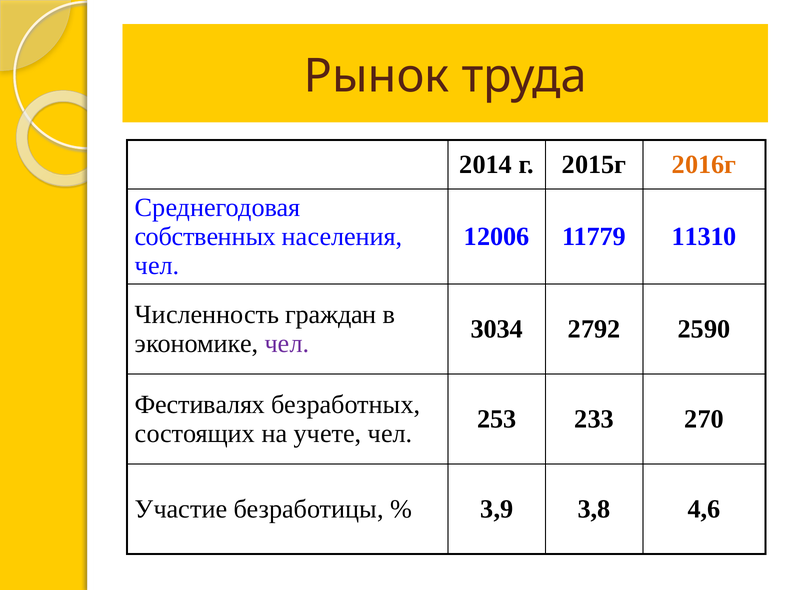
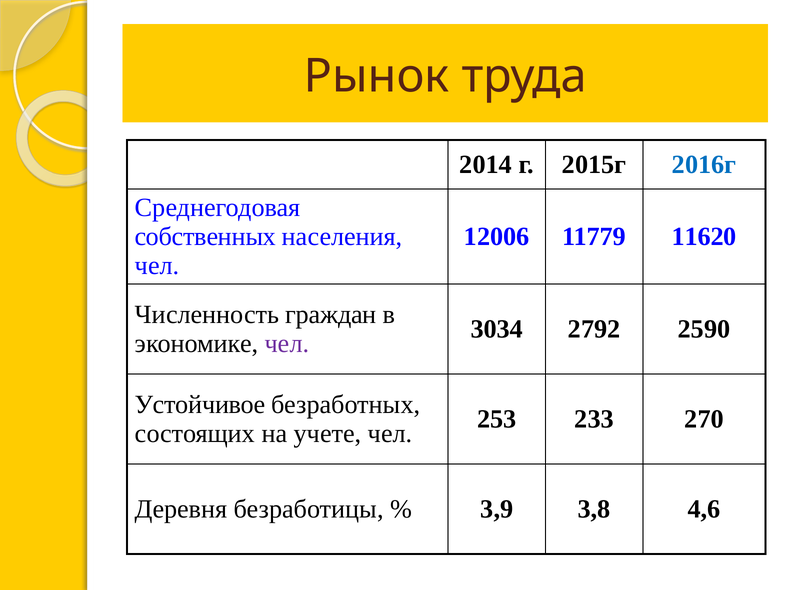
2016г colour: orange -> blue
11310: 11310 -> 11620
Фестивалях: Фестивалях -> Устойчивое
Участие: Участие -> Деревня
